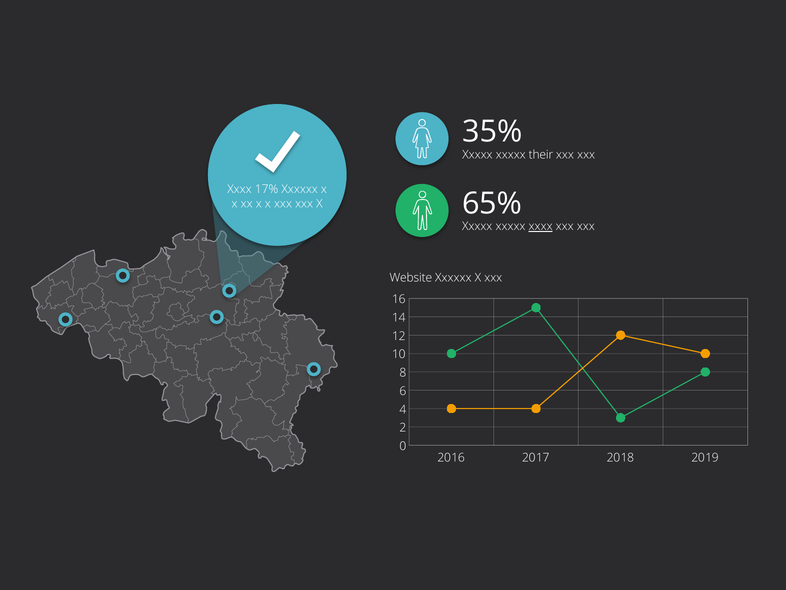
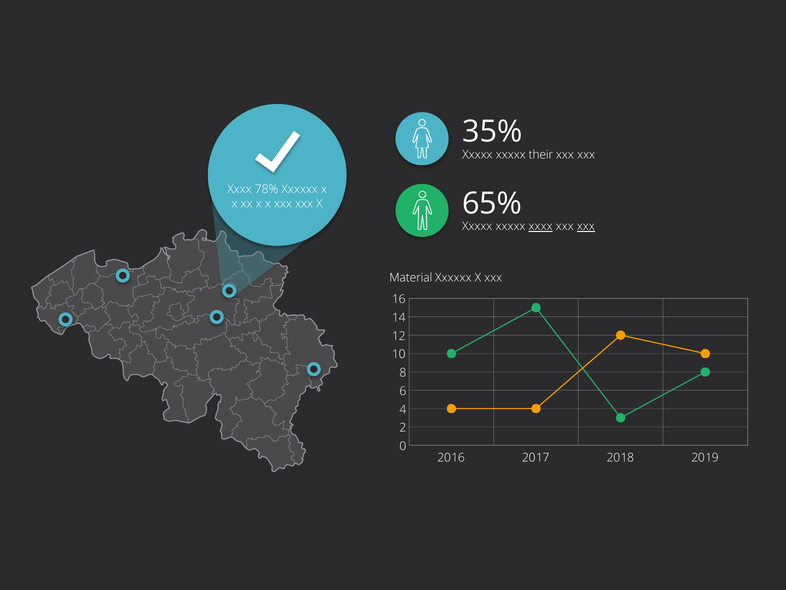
17%: 17% -> 78%
xxx at (586, 226) underline: none -> present
Website: Website -> Material
